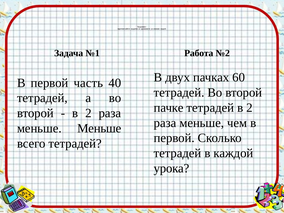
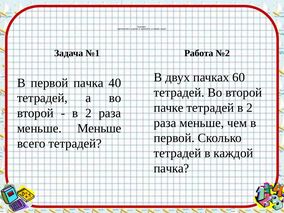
первой часть: часть -> пачка
урока at (171, 168): урока -> пачка
